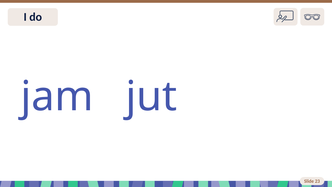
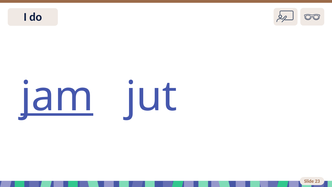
jam underline: none -> present
